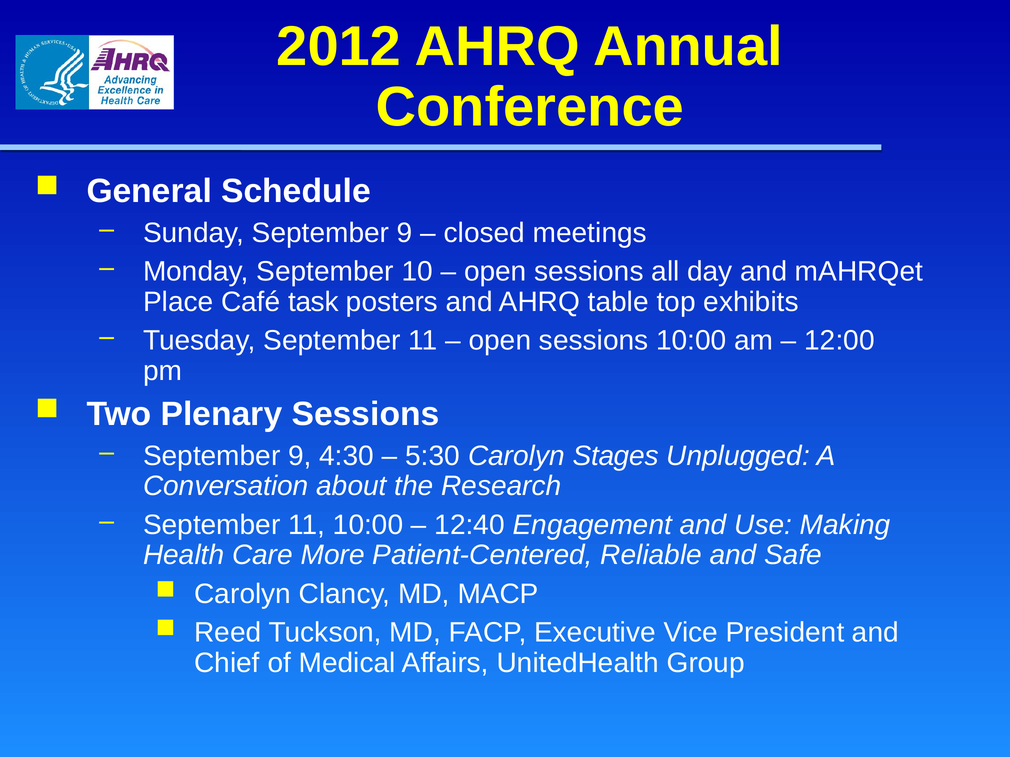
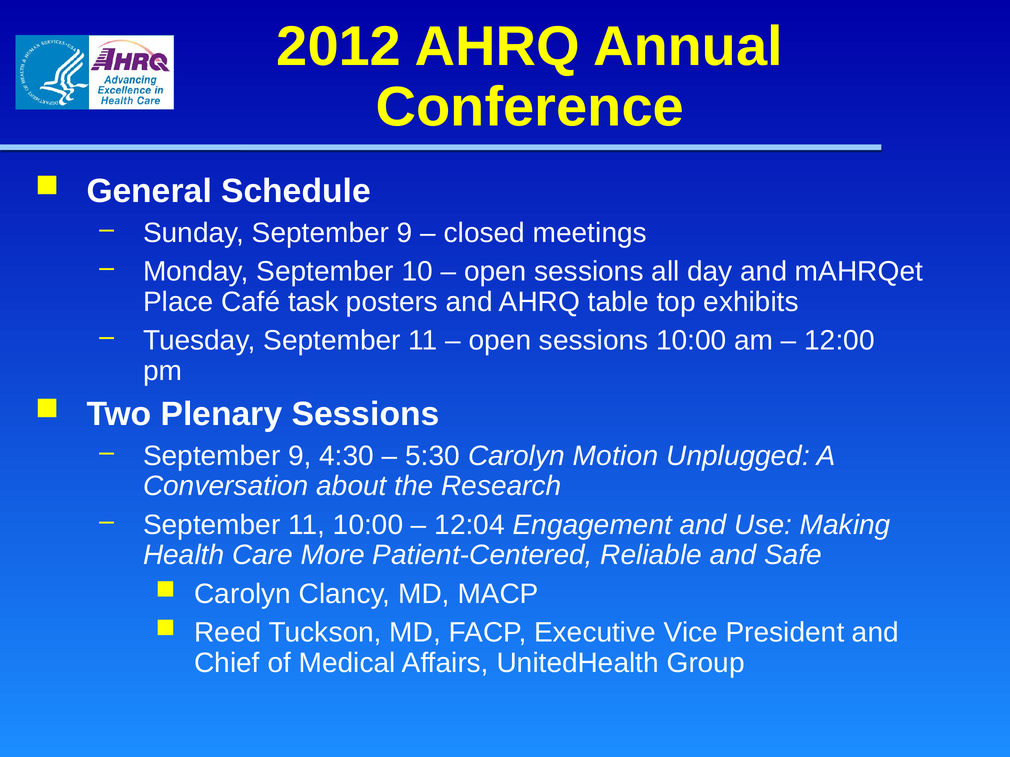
Stages: Stages -> Motion
12:40: 12:40 -> 12:04
